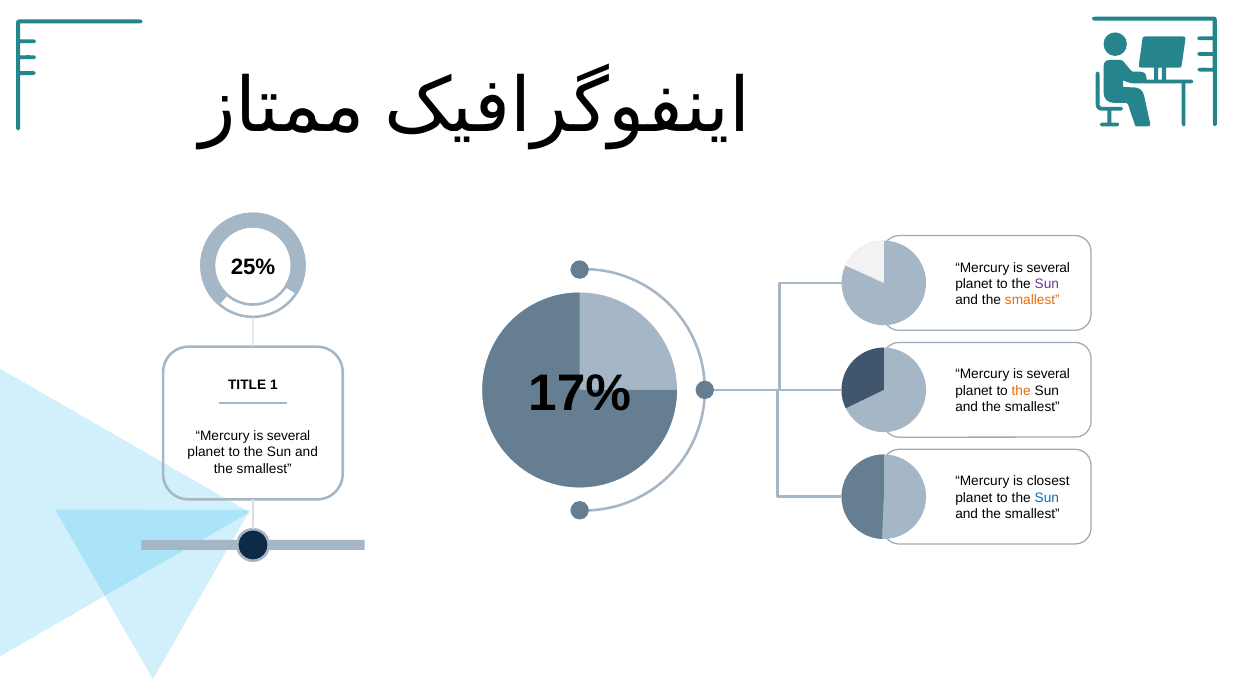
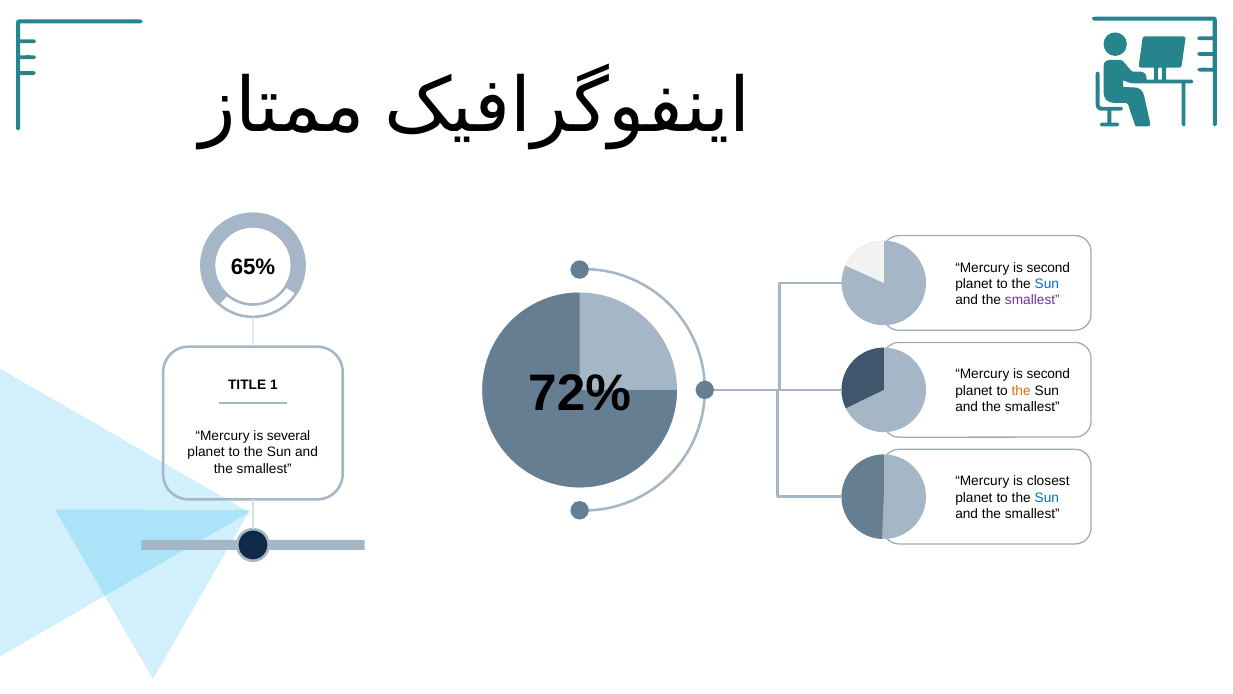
25%: 25% -> 65%
several at (1048, 267): several -> second
Sun at (1047, 284) colour: purple -> blue
smallest at (1032, 300) colour: orange -> purple
several at (1048, 374): several -> second
17%: 17% -> 72%
